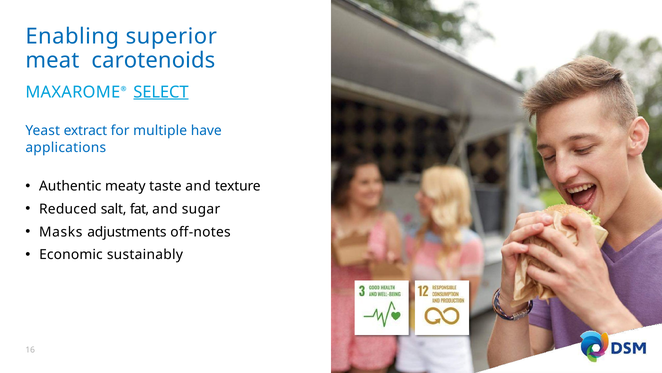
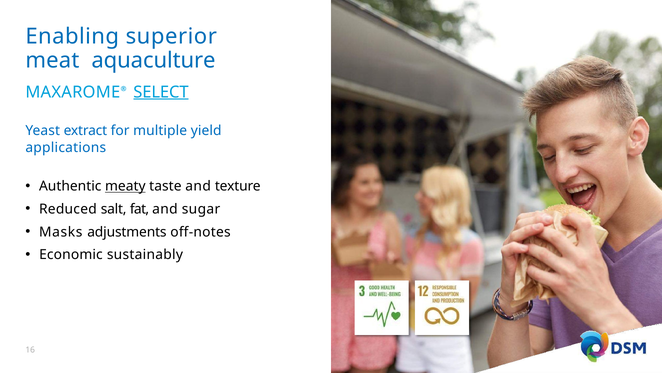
carotenoids: carotenoids -> aquaculture
have: have -> yield
meaty underline: none -> present
